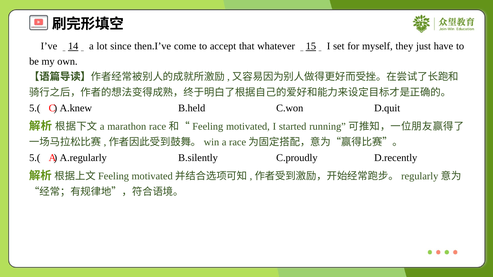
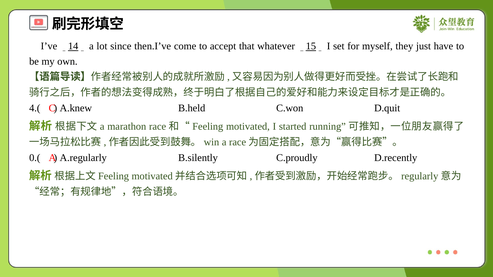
5.( at (35, 108): 5.( -> 4.(
5.( at (35, 158): 5.( -> 0.(
